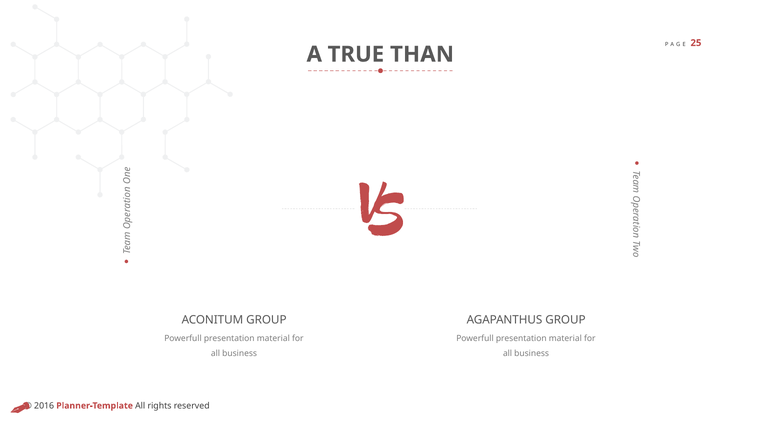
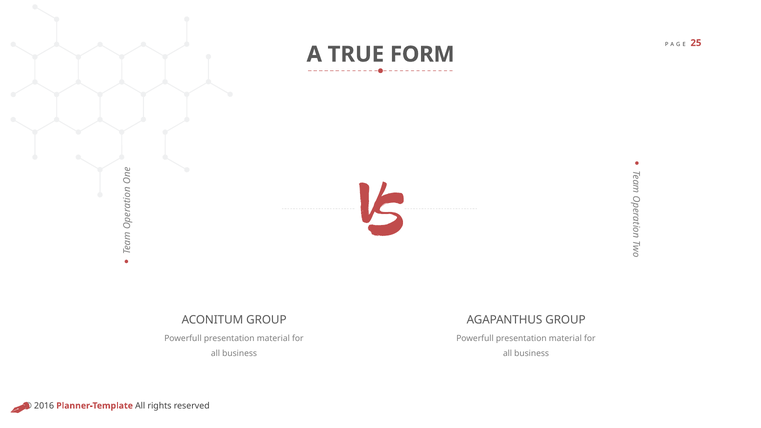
THAN: THAN -> FORM
